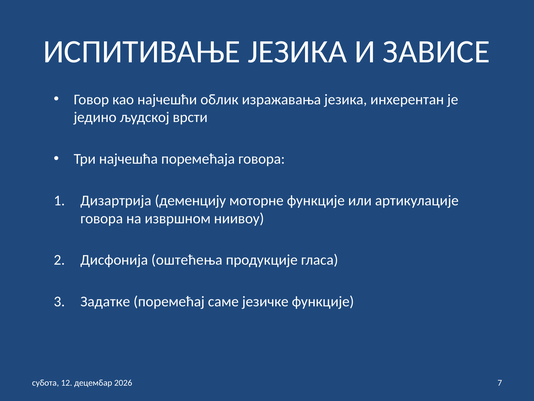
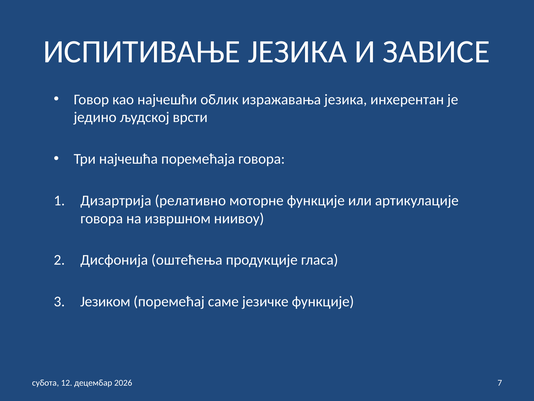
деменцију: деменцију -> релативно
Задатке: Задатке -> Језиком
